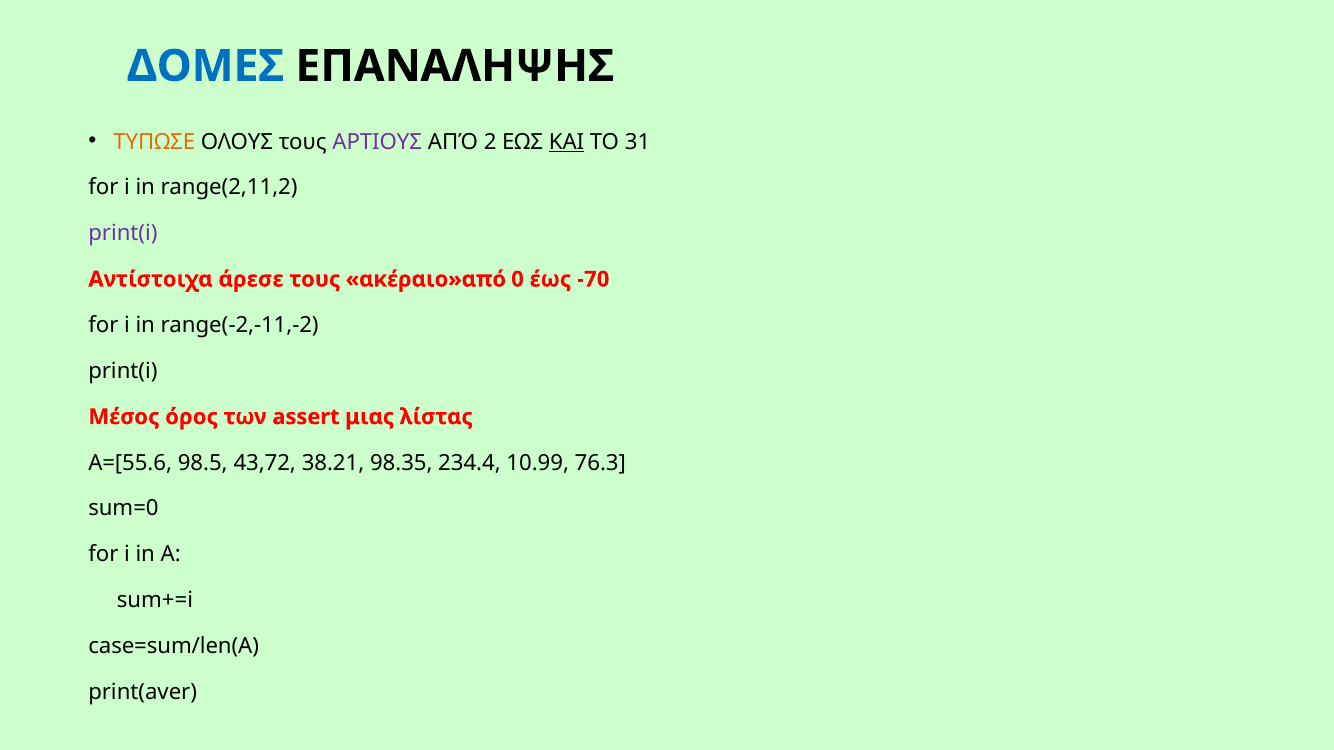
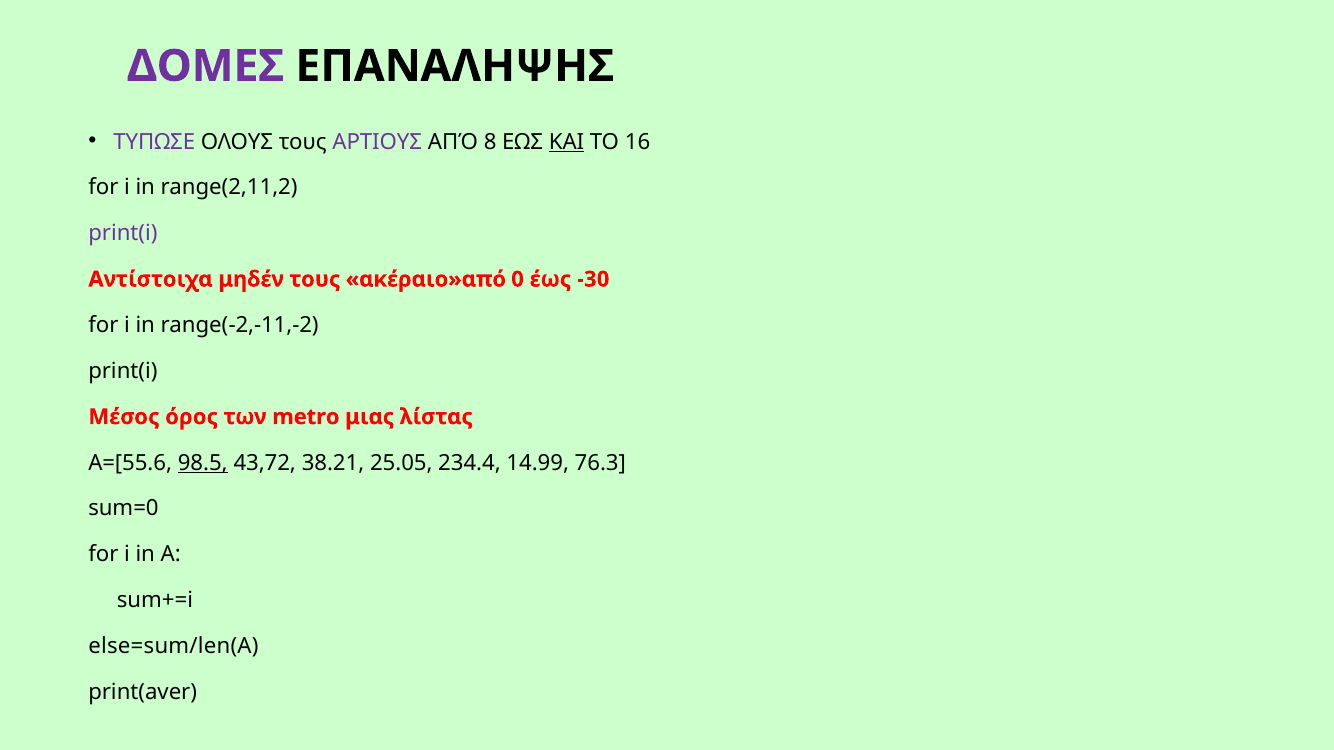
ΔΟΜΕΣ colour: blue -> purple
ΤΥΠΩΣΕ colour: orange -> purple
2: 2 -> 8
31: 31 -> 16
άρεσε: άρεσε -> μηδέν
-70: -70 -> -30
assert: assert -> metro
98.5 underline: none -> present
98.35: 98.35 -> 25.05
10.99: 10.99 -> 14.99
case=sum/len(A: case=sum/len(A -> else=sum/len(A
